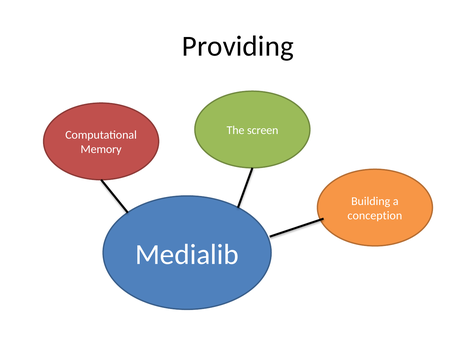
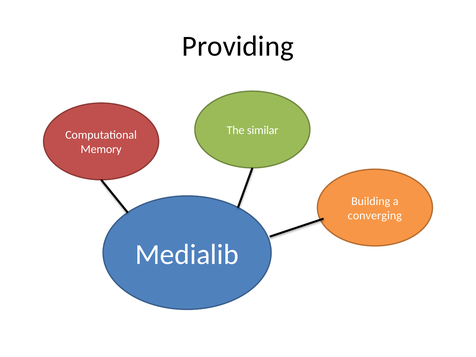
screen: screen -> similar
conception: conception -> converging
